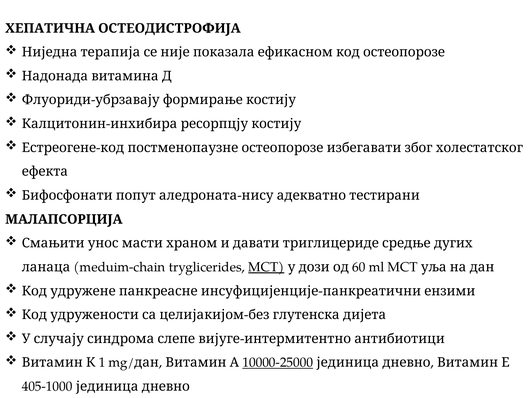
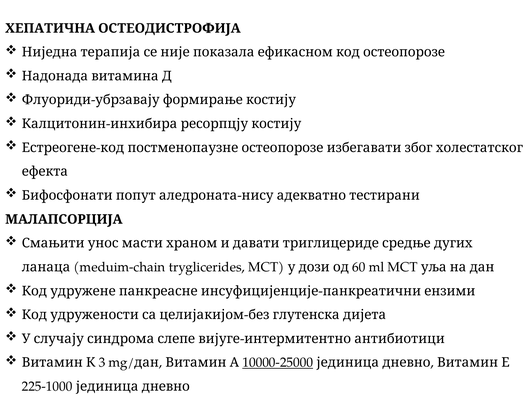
MCT at (266, 267) underline: present -> none
1: 1 -> 3
405-1000: 405-1000 -> 225-1000
